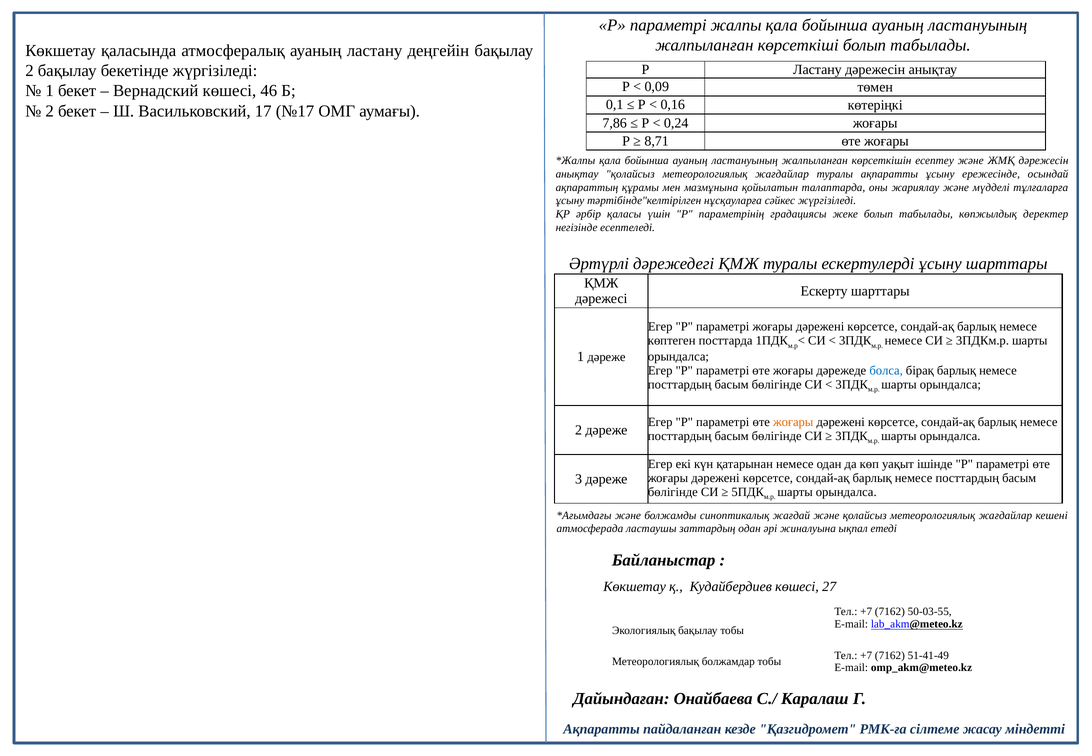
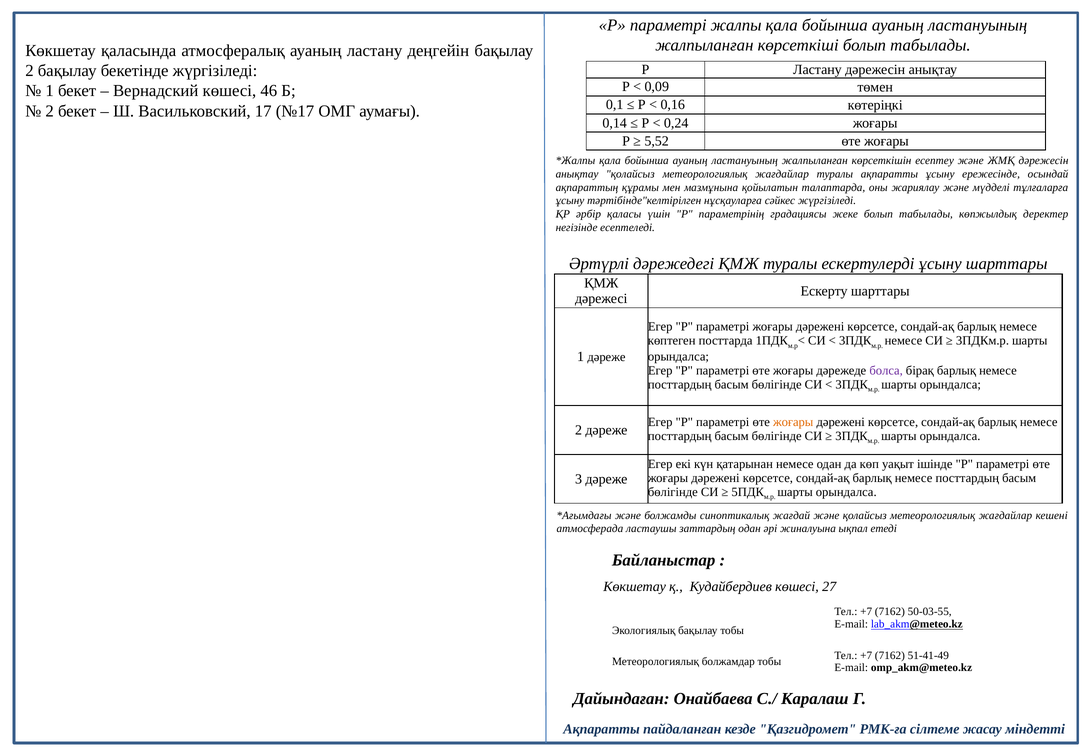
7,86: 7,86 -> 0,14
8,71: 8,71 -> 5,52
болса colour: blue -> purple
